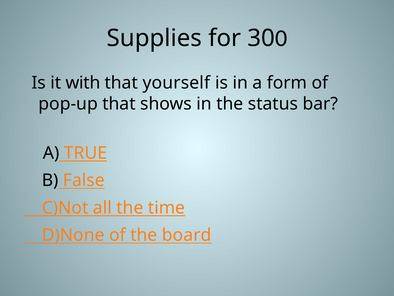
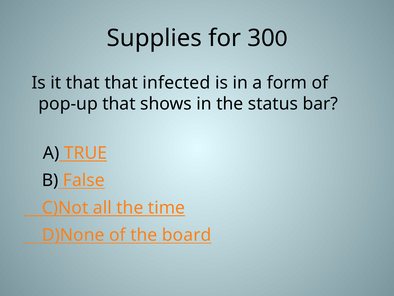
it with: with -> that
yourself: yourself -> infected
